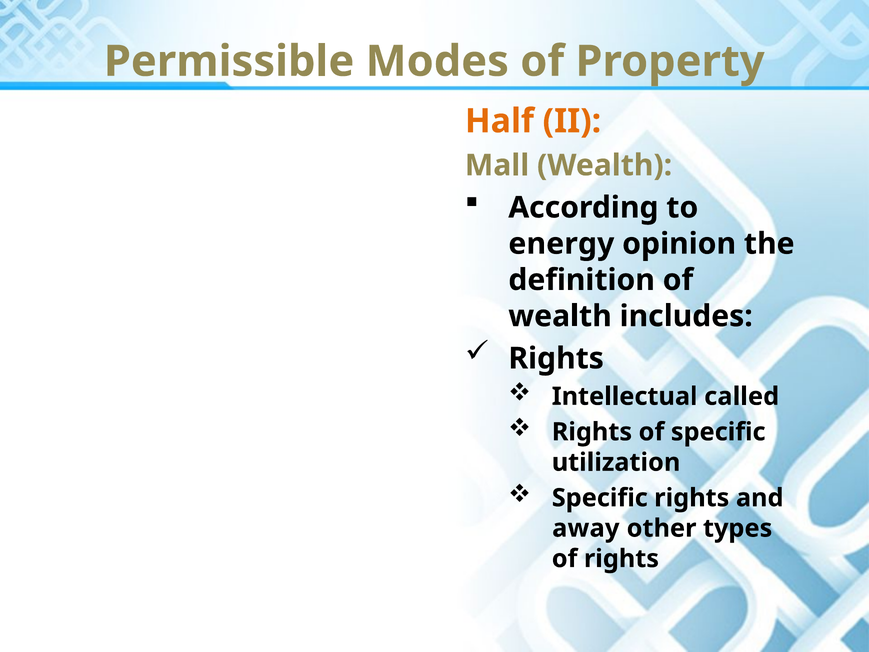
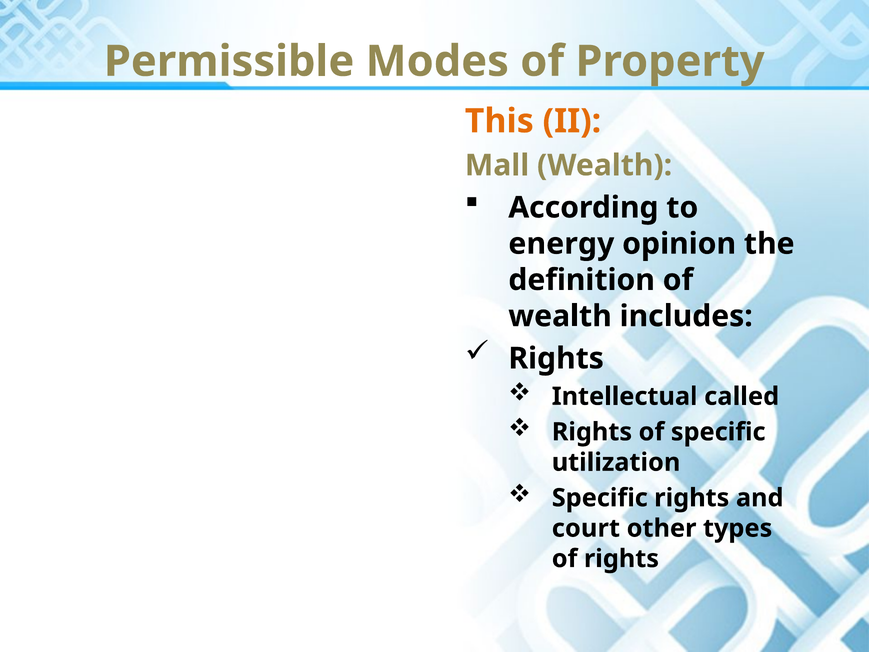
Half: Half -> This
away: away -> court
